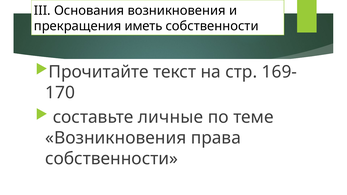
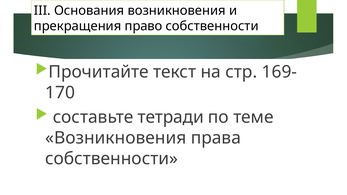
иметь: иметь -> право
личные: личные -> тетради
